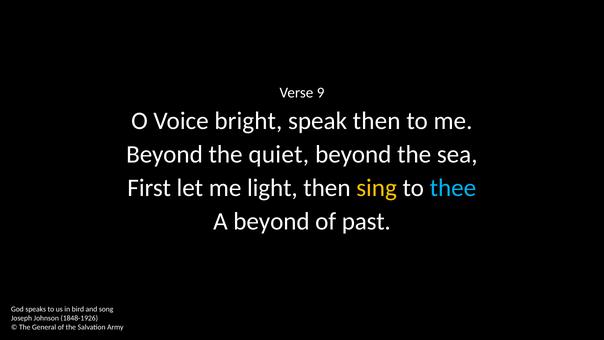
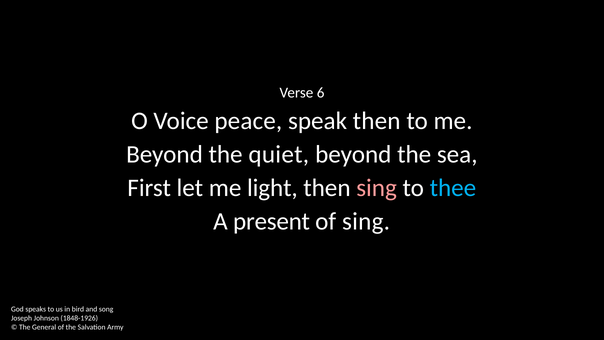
9: 9 -> 6
bright: bright -> peace
sing at (377, 188) colour: yellow -> pink
A beyond: beyond -> present
of past: past -> sing
